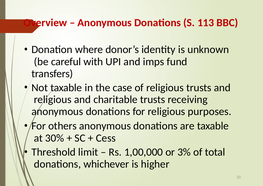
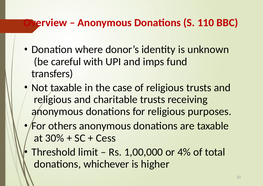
113: 113 -> 110
3%: 3% -> 4%
